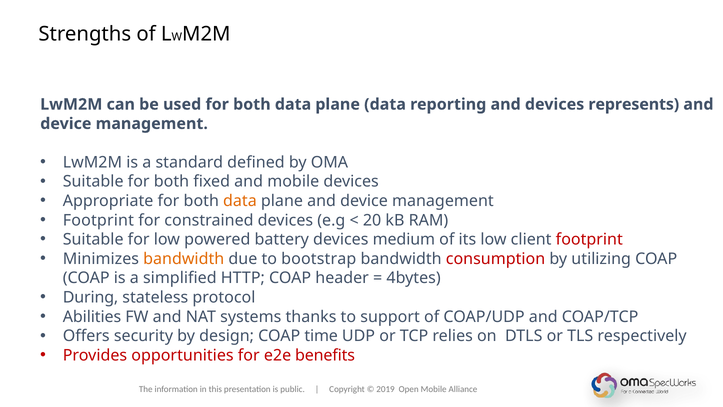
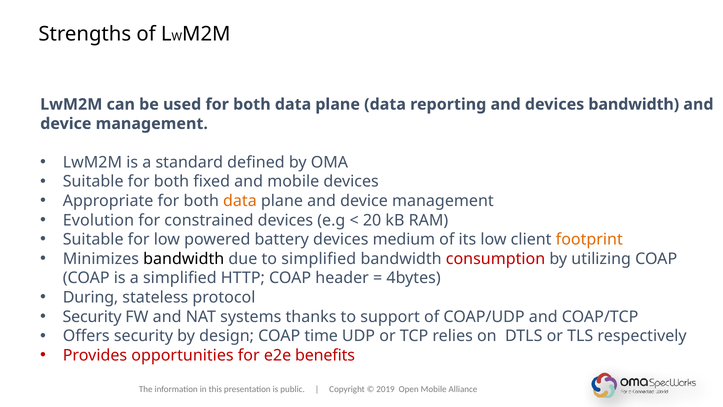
devices represents: represents -> bandwidth
Footprint at (98, 220): Footprint -> Evolution
footprint at (589, 239) colour: red -> orange
bandwidth at (184, 259) colour: orange -> black
to bootstrap: bootstrap -> simplified
Abilities at (92, 317): Abilities -> Security
